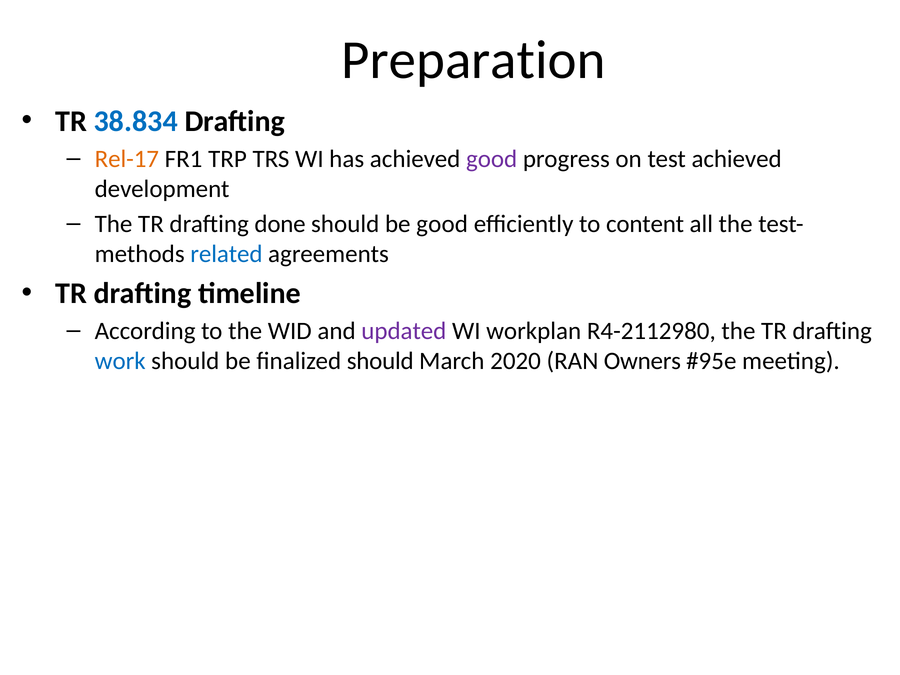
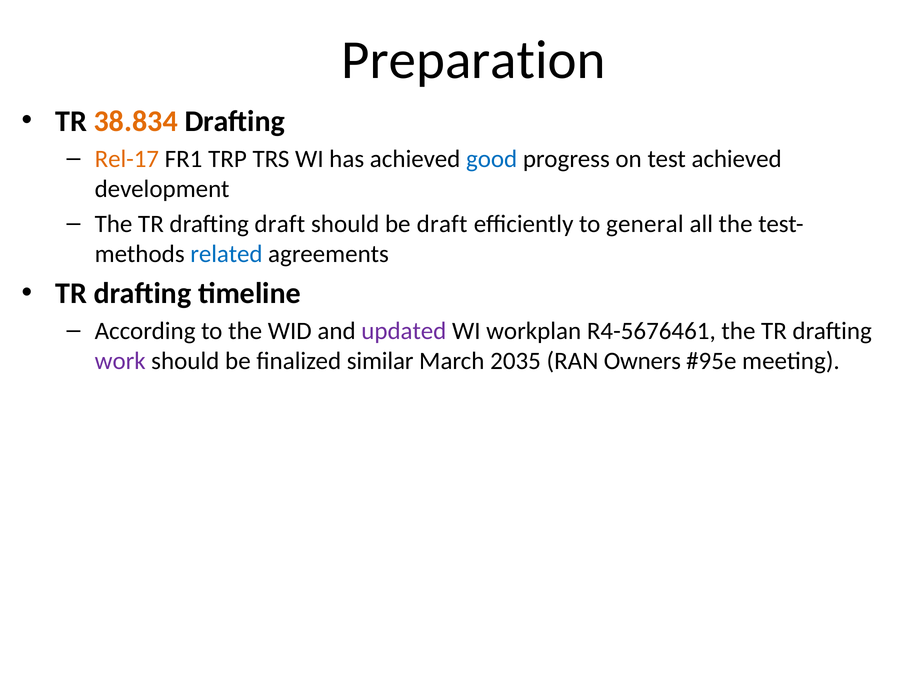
38.834 colour: blue -> orange
good at (492, 159) colour: purple -> blue
drafting done: done -> draft
be good: good -> draft
content: content -> general
R4-2112980: R4-2112980 -> R4-5676461
work colour: blue -> purple
finalized should: should -> similar
2020: 2020 -> 2035
